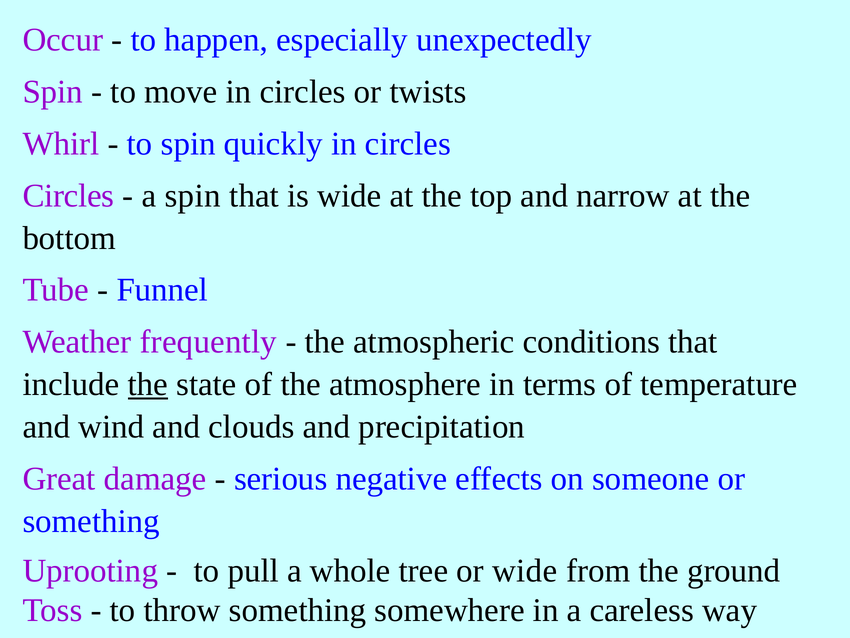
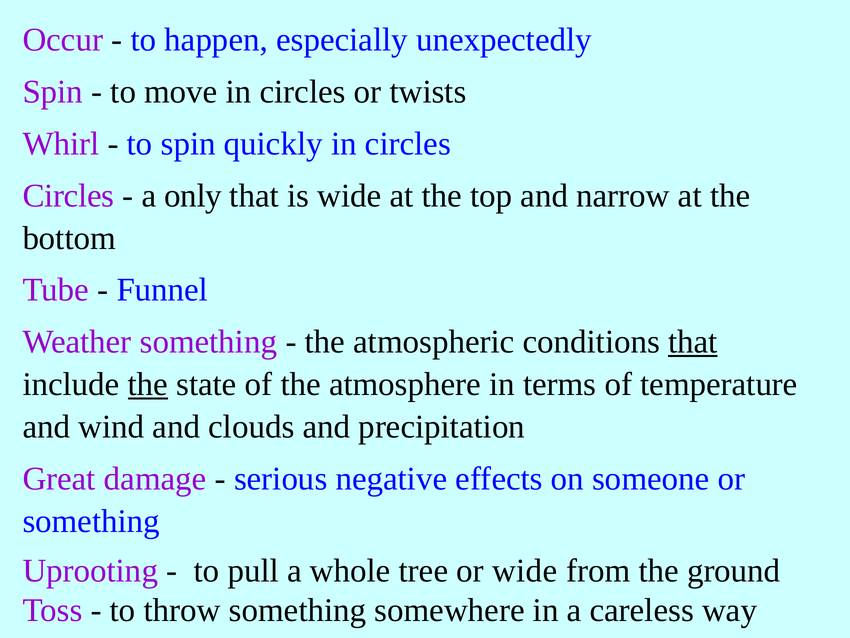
a spin: spin -> only
Weather frequently: frequently -> something
that at (693, 342) underline: none -> present
